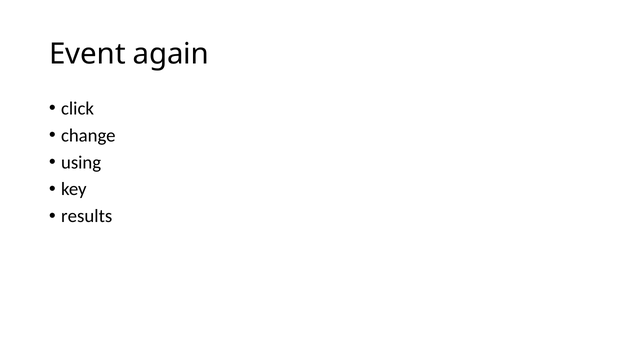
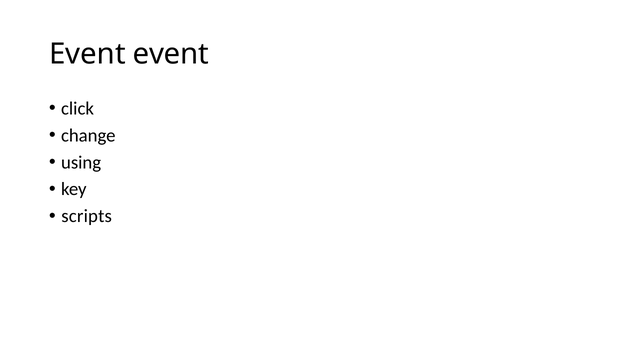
Event again: again -> event
results: results -> scripts
